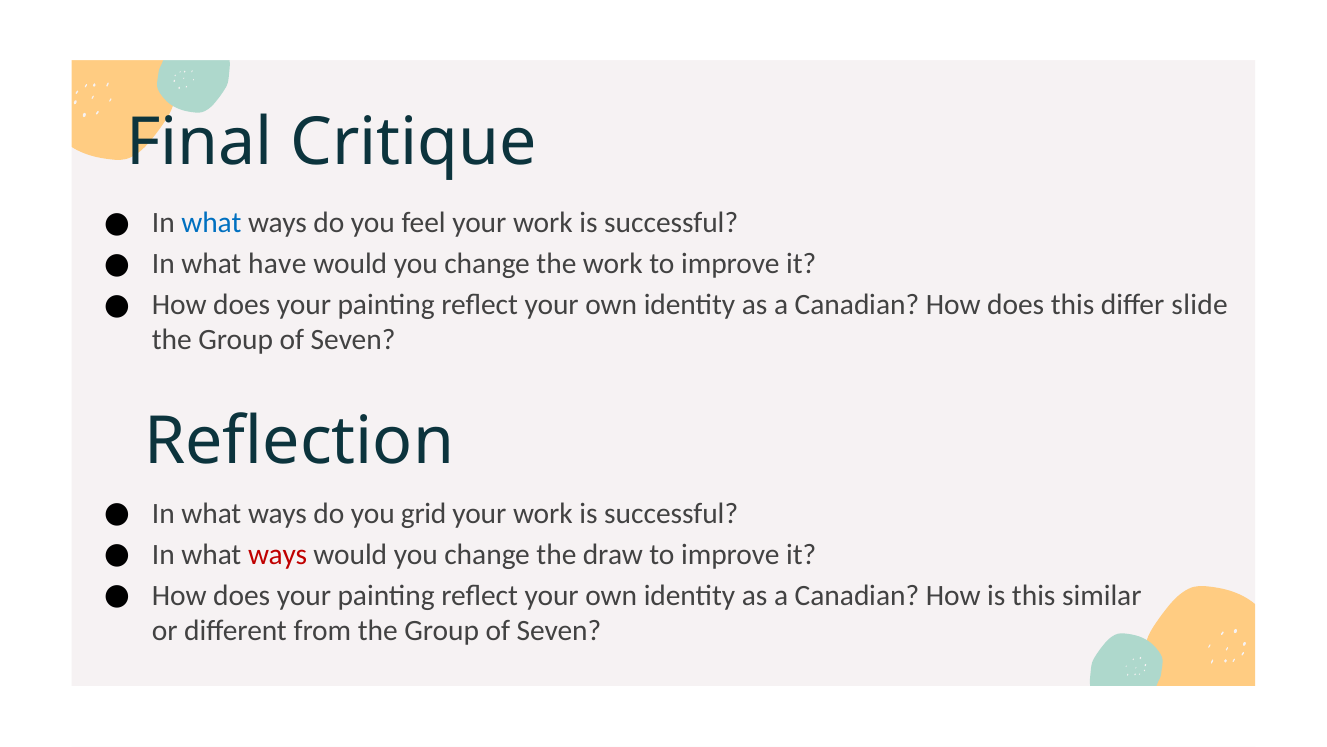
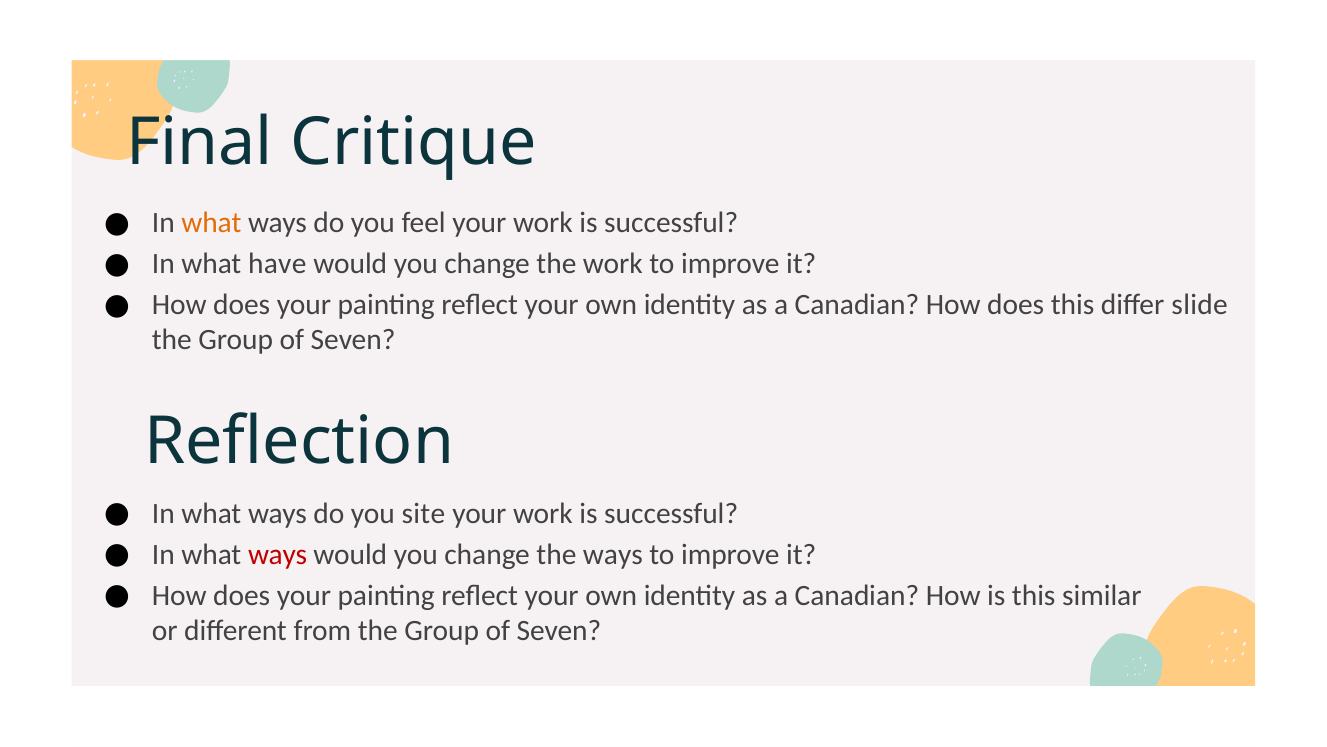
what at (211, 223) colour: blue -> orange
grid: grid -> site
the draw: draw -> ways
